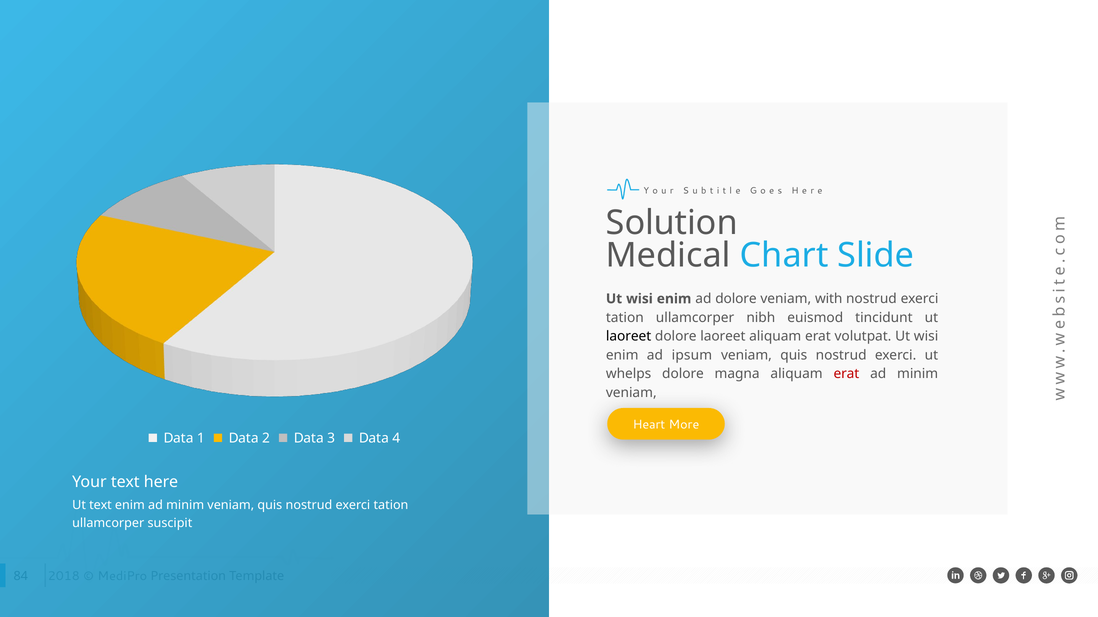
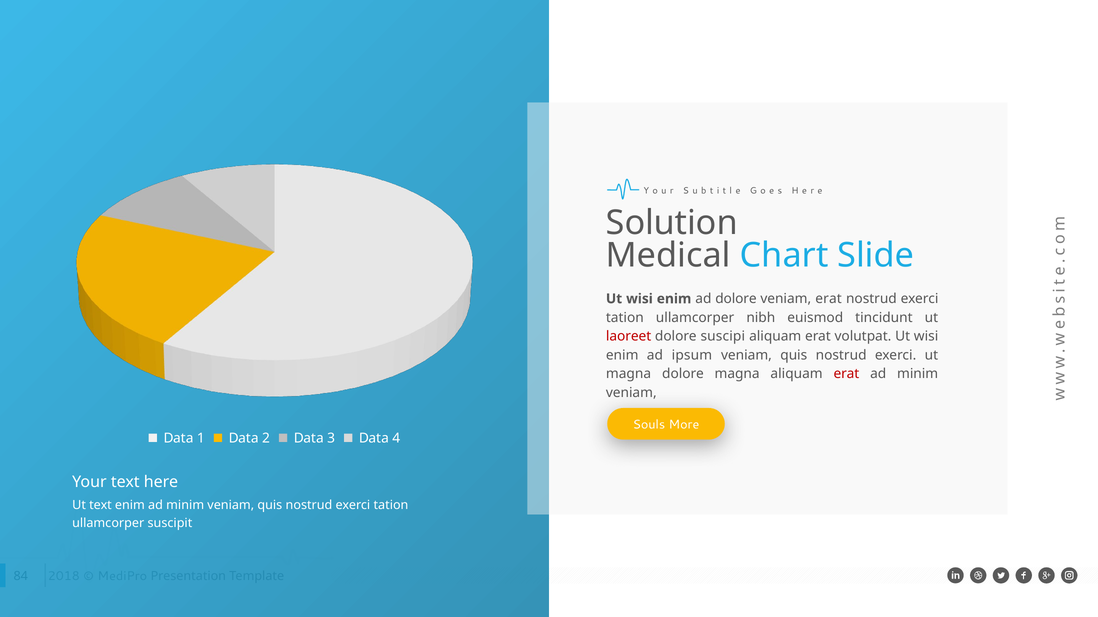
veniam with: with -> erat
laoreet at (629, 337) colour: black -> red
dolore laoreet: laoreet -> suscipi
whelps at (629, 374): whelps -> magna
Heart: Heart -> Souls
